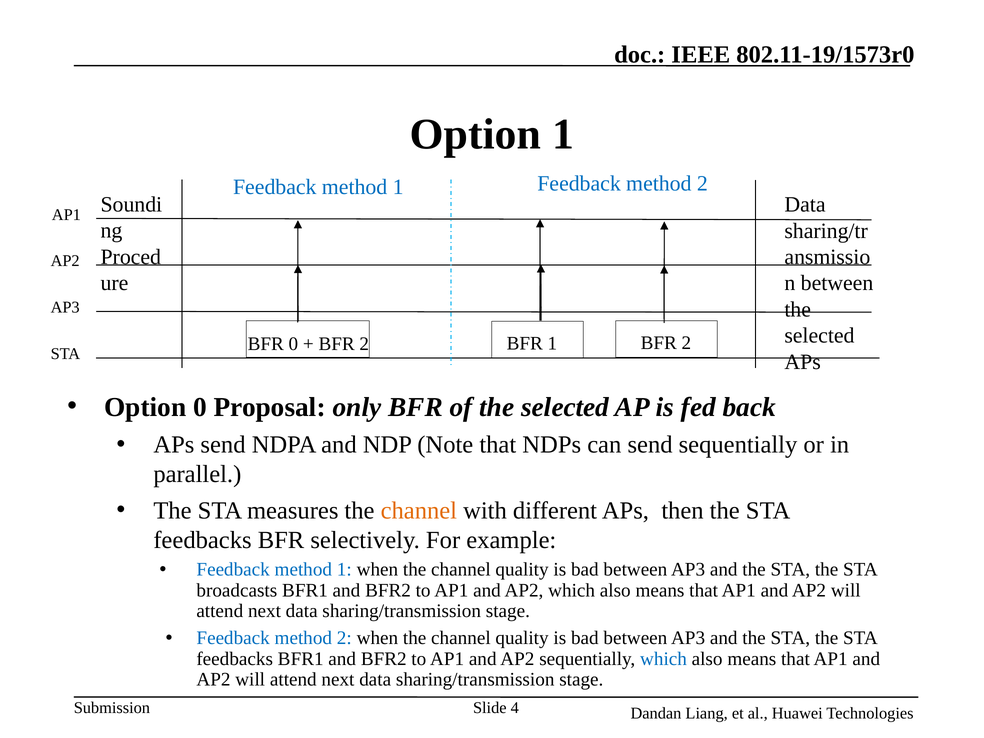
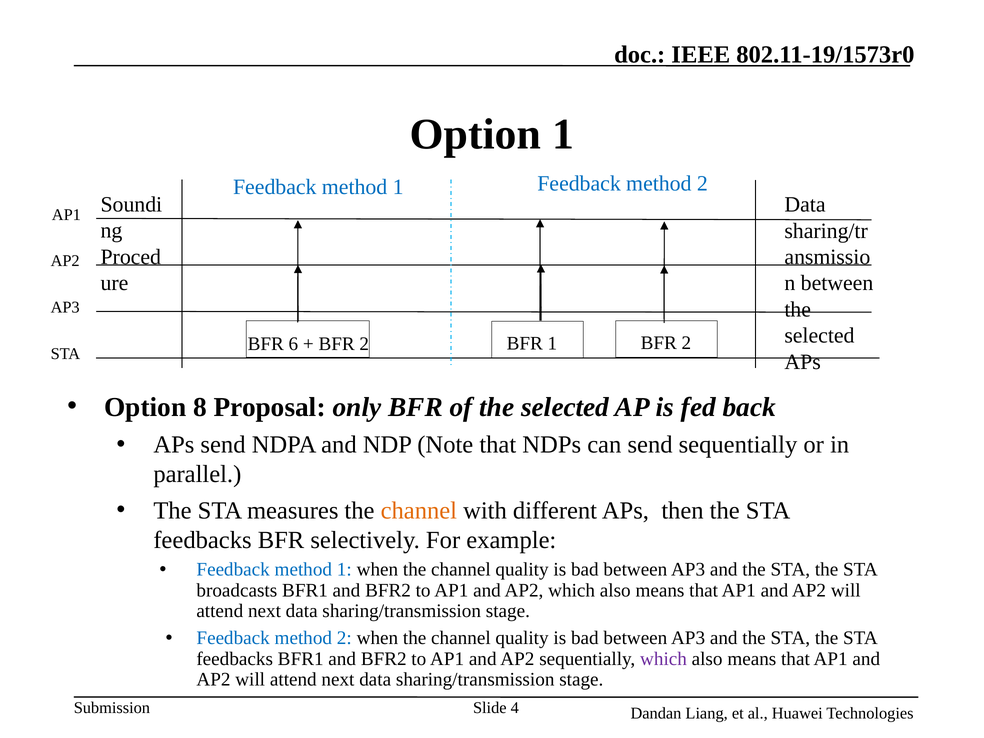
BFR 0: 0 -> 6
Option 0: 0 -> 8
which at (663, 659) colour: blue -> purple
